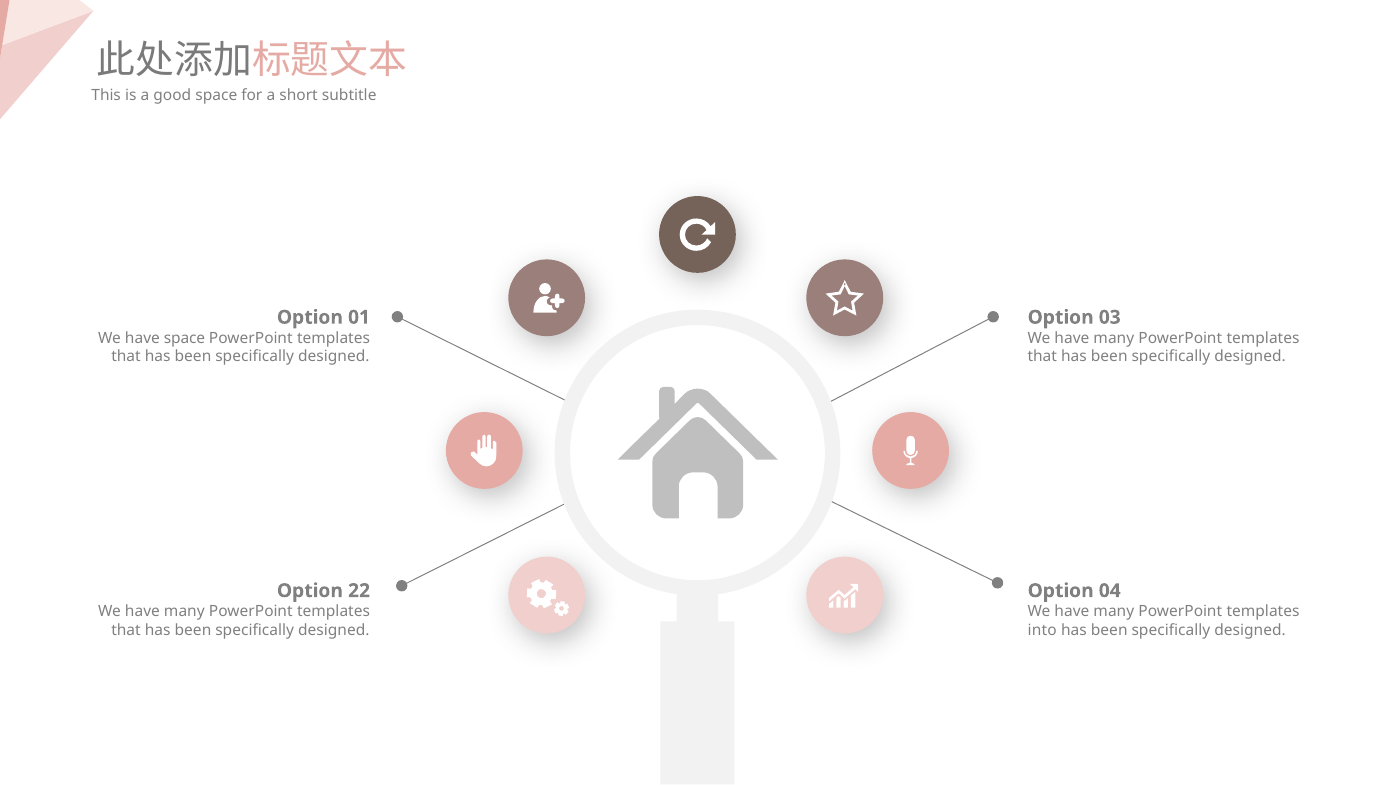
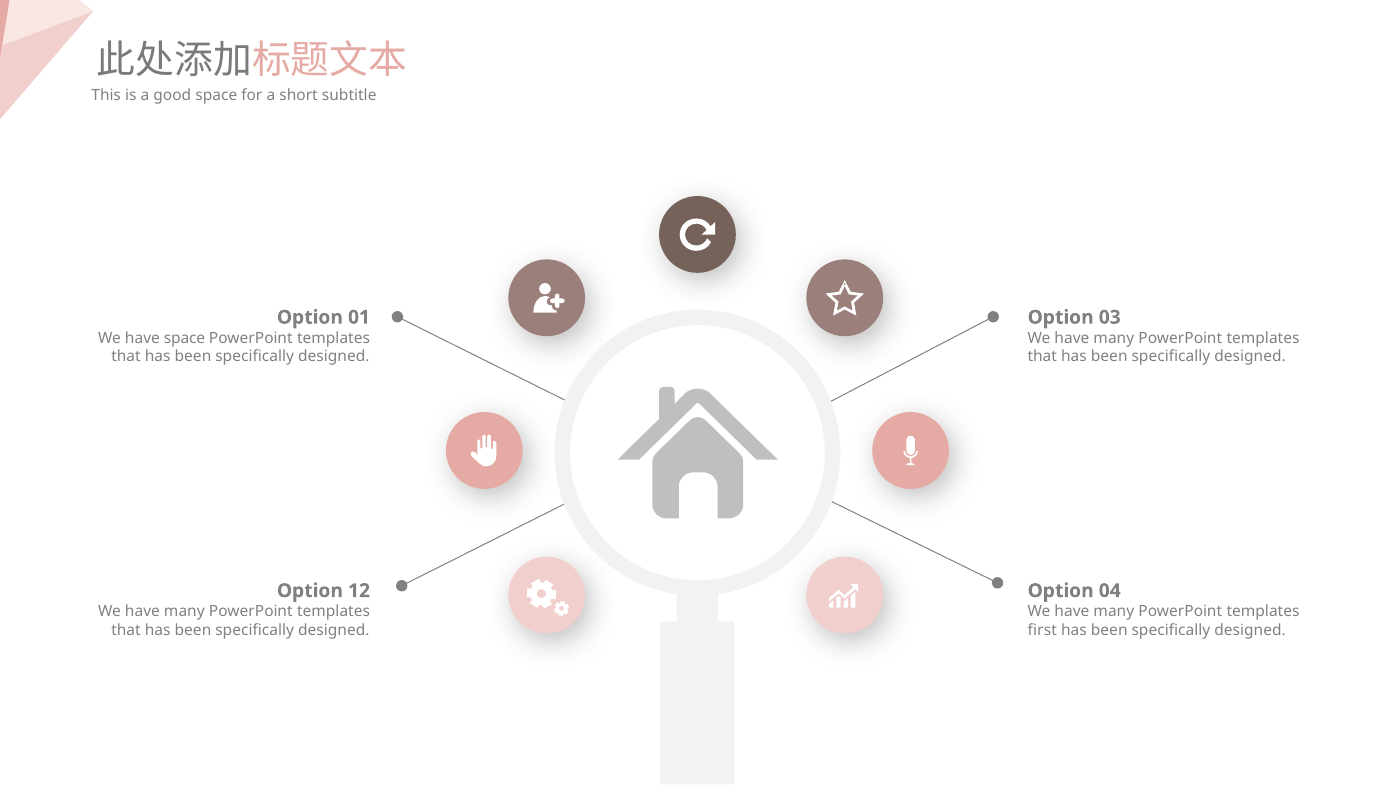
22: 22 -> 12
into: into -> first
